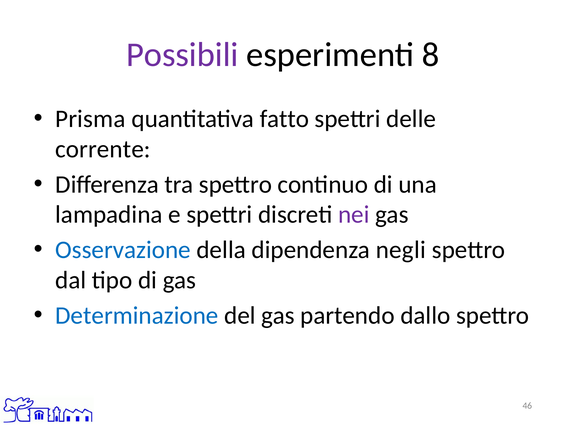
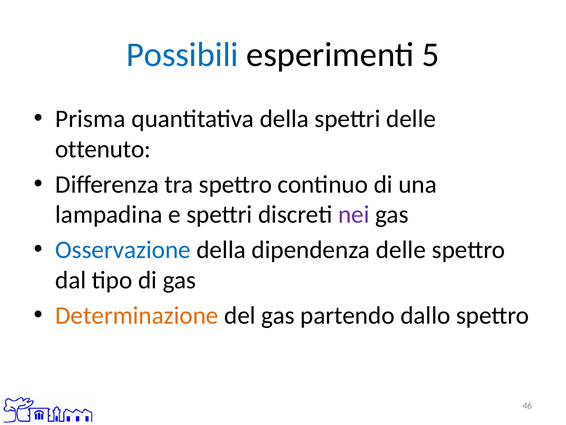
Possibili colour: purple -> blue
8: 8 -> 5
quantitativa fatto: fatto -> della
corrente: corrente -> ottenuto
dipendenza negli: negli -> delle
Determinazione colour: blue -> orange
